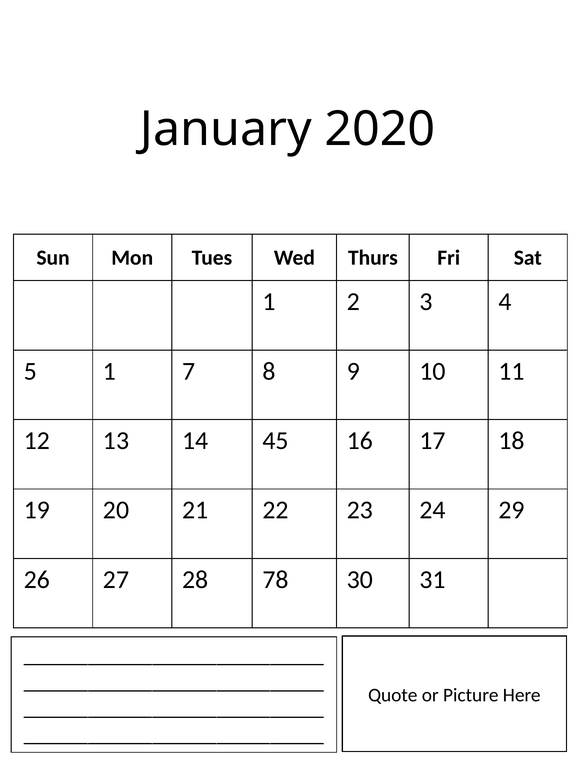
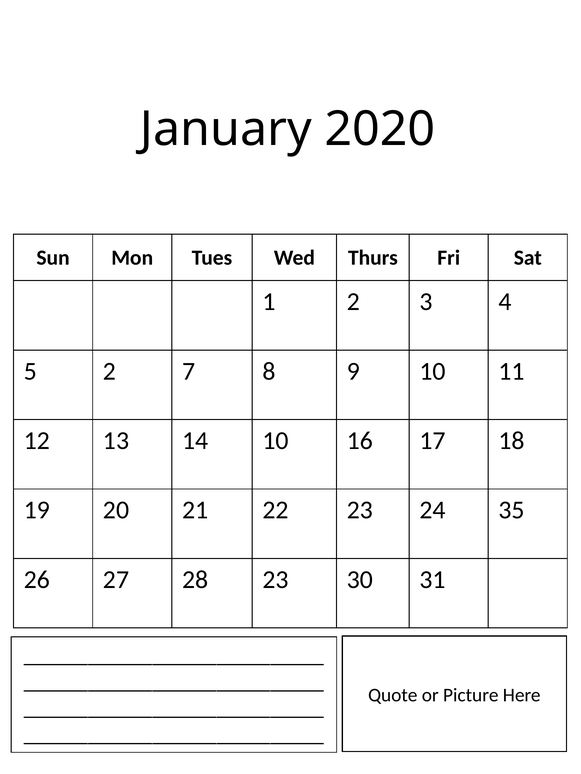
5 1: 1 -> 2
14 45: 45 -> 10
29: 29 -> 35
28 78: 78 -> 23
